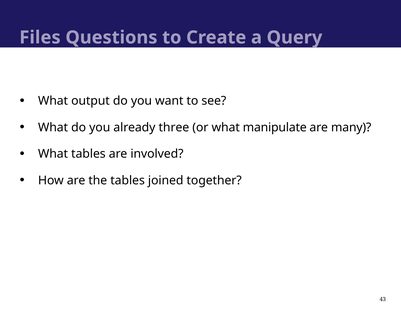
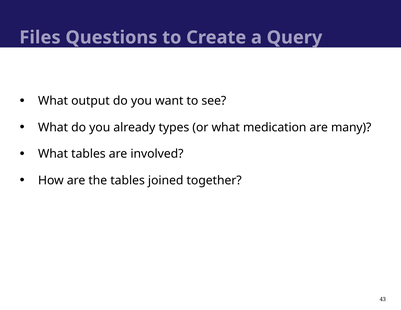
three: three -> types
manipulate: manipulate -> medication
